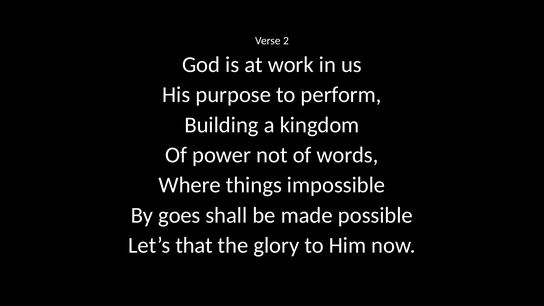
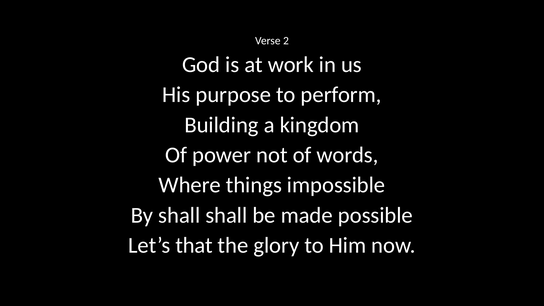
By goes: goes -> shall
